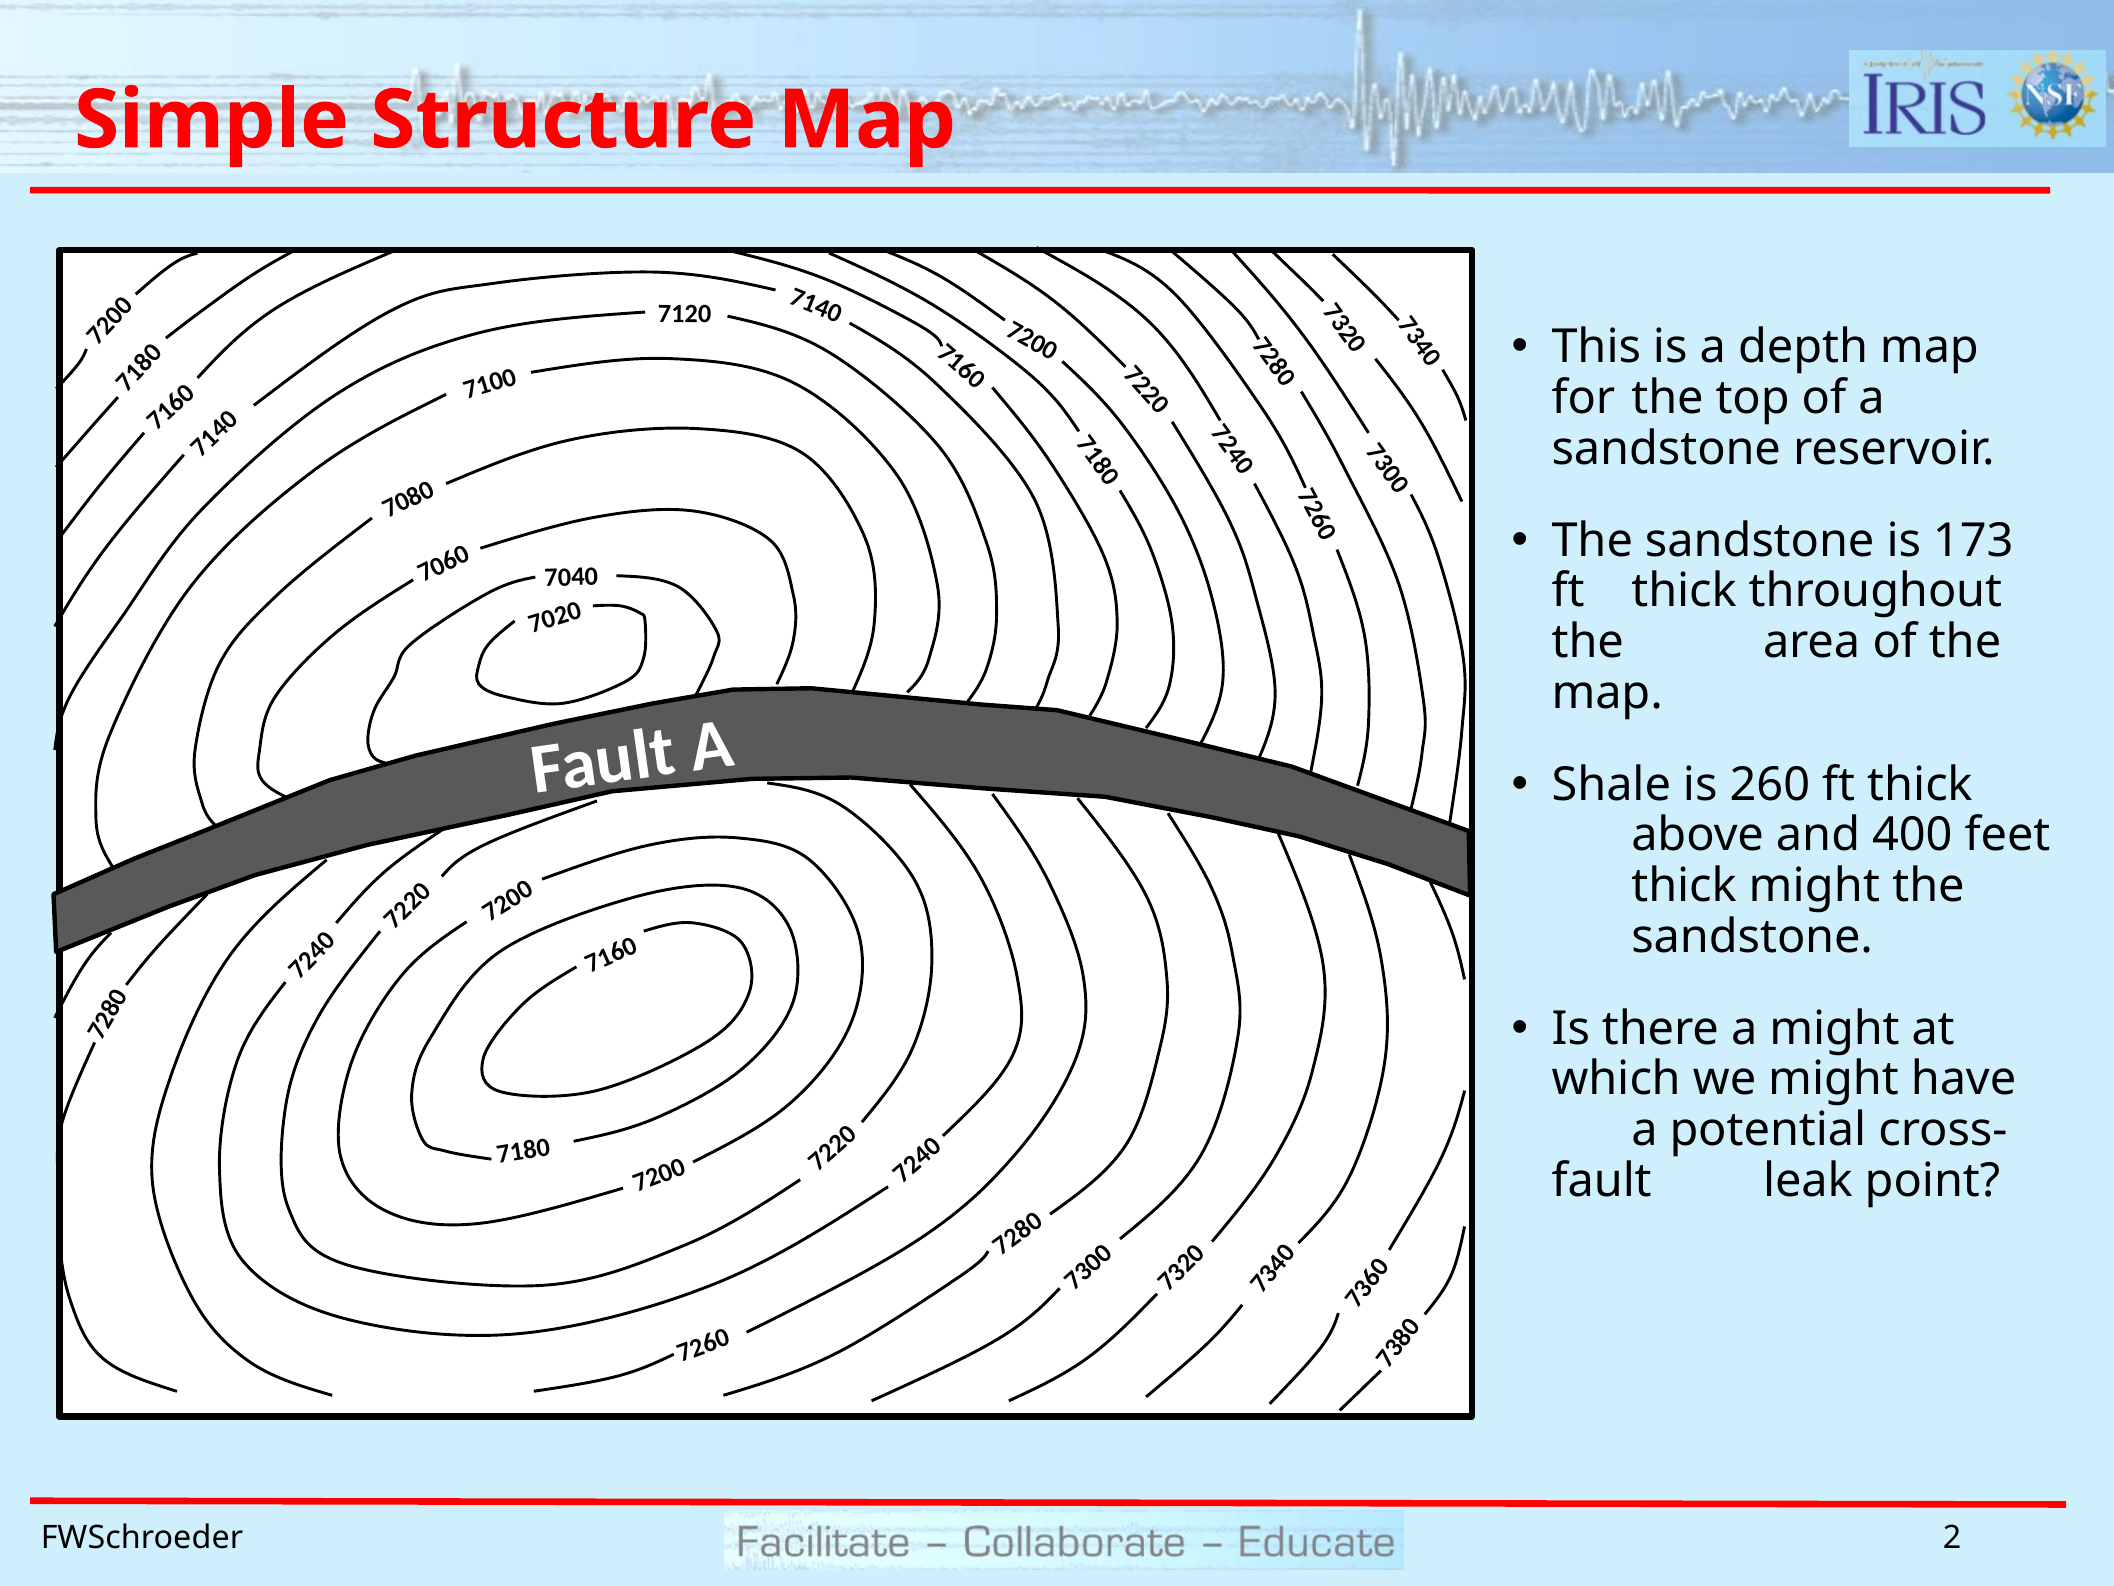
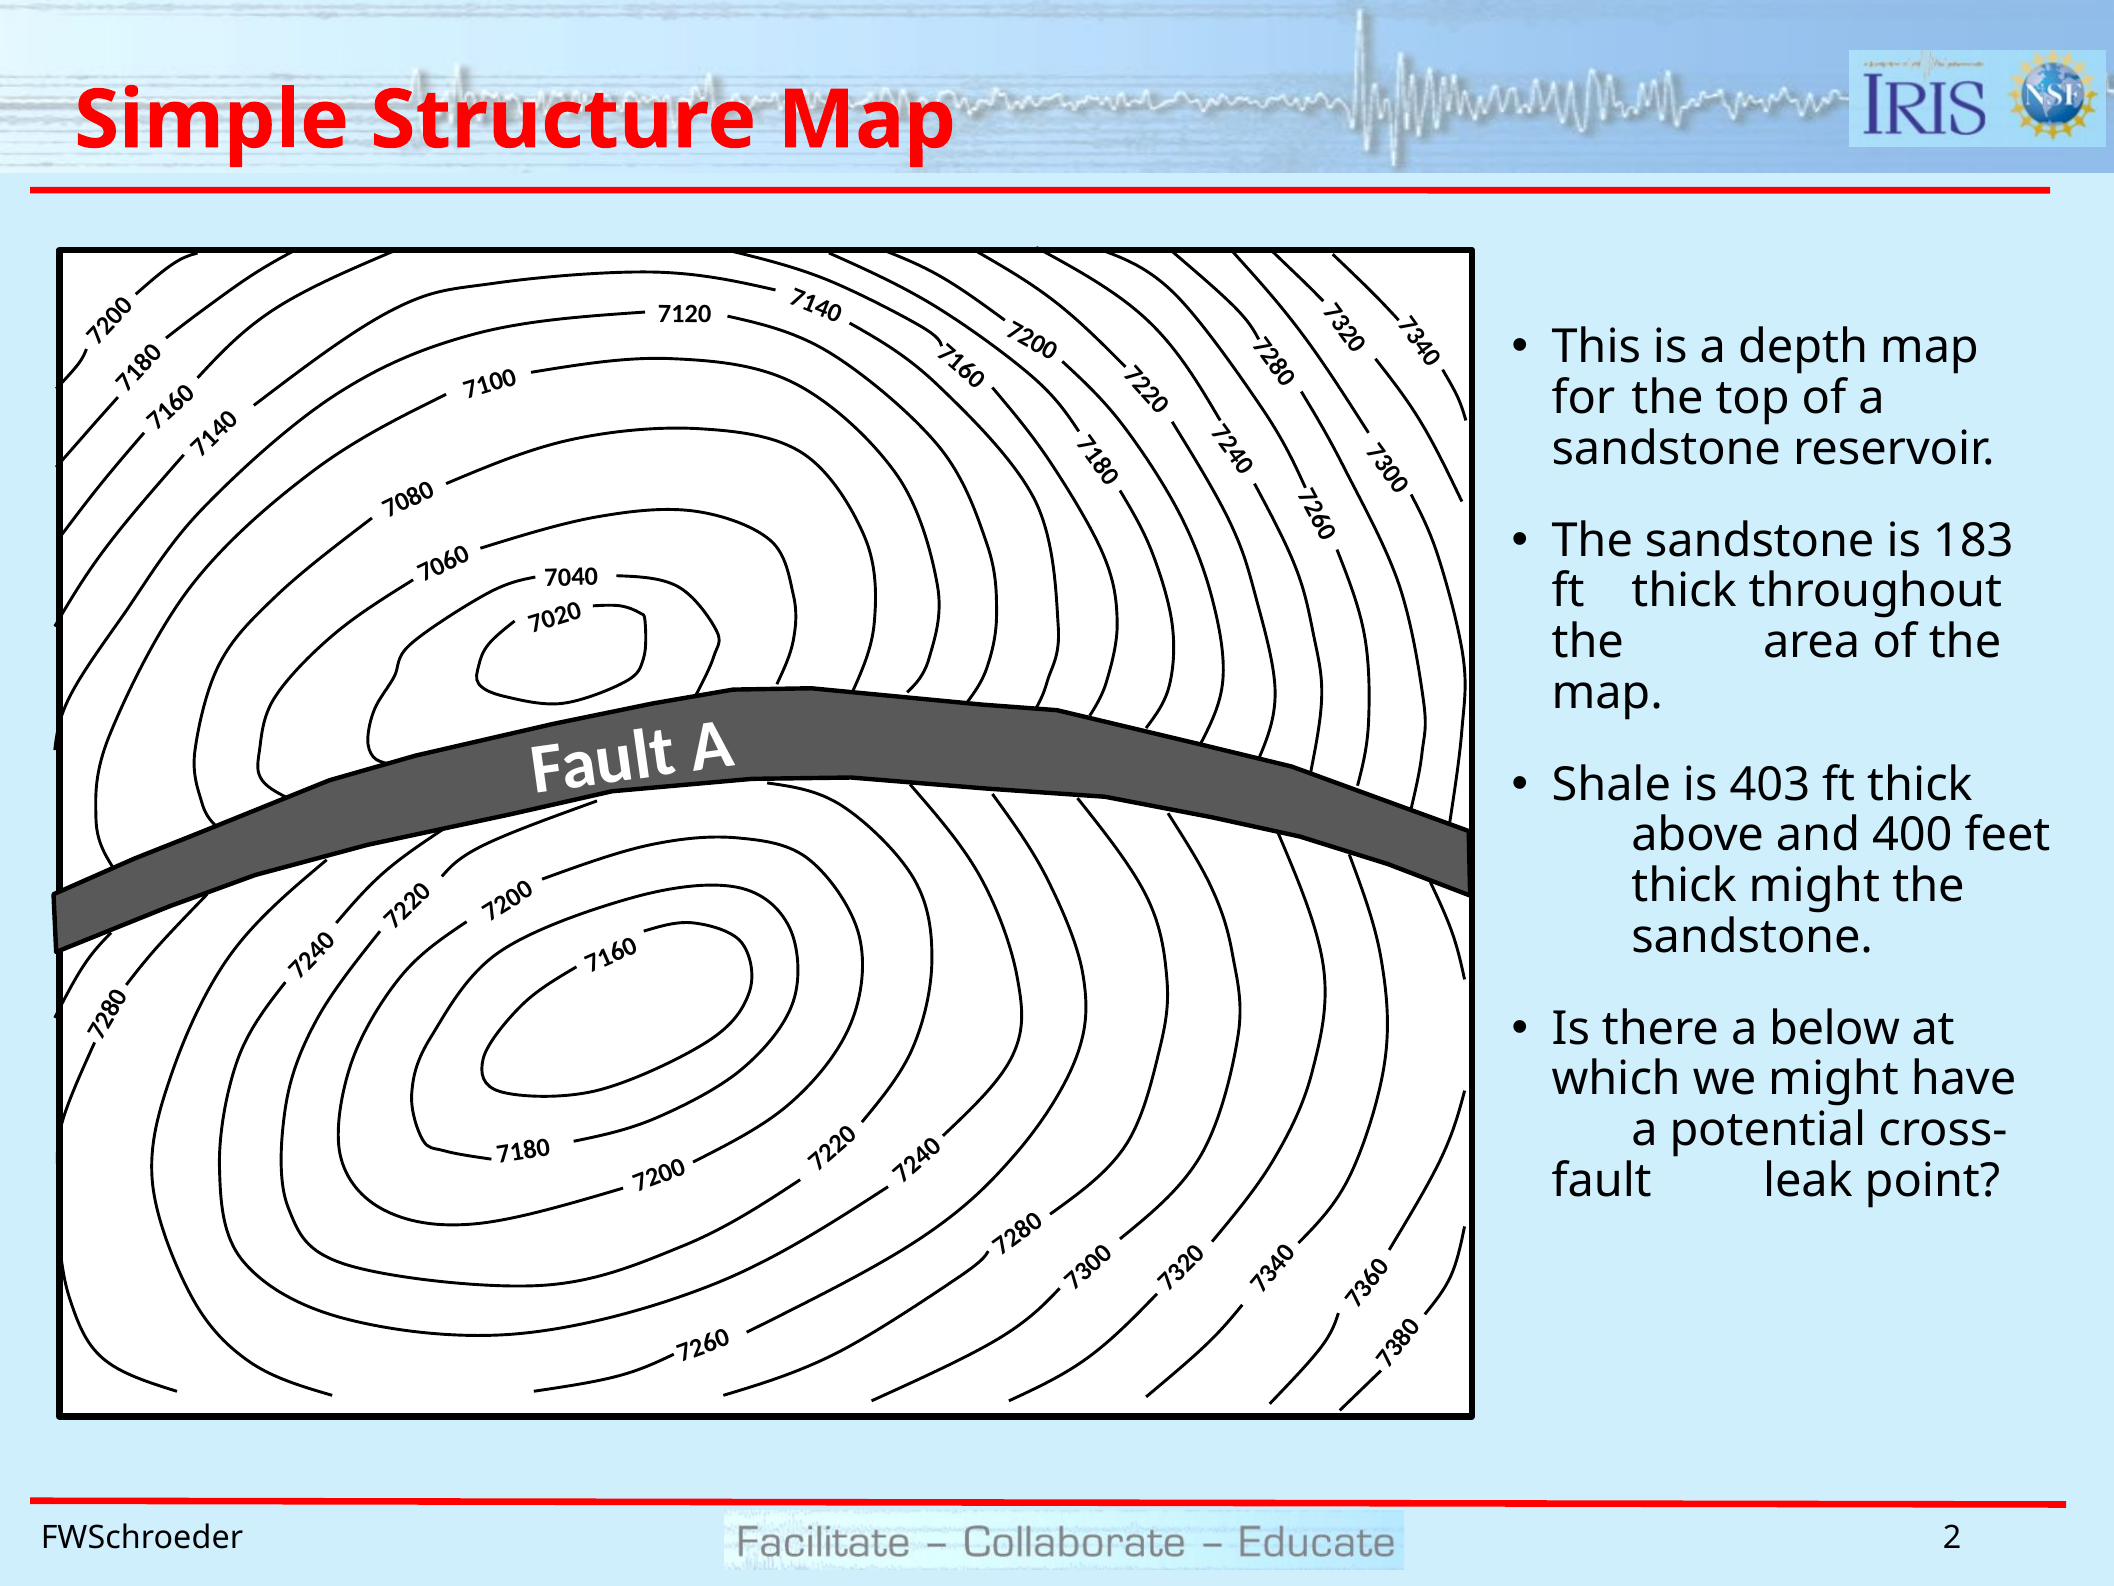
173: 173 -> 183
260: 260 -> 403
a might: might -> below
